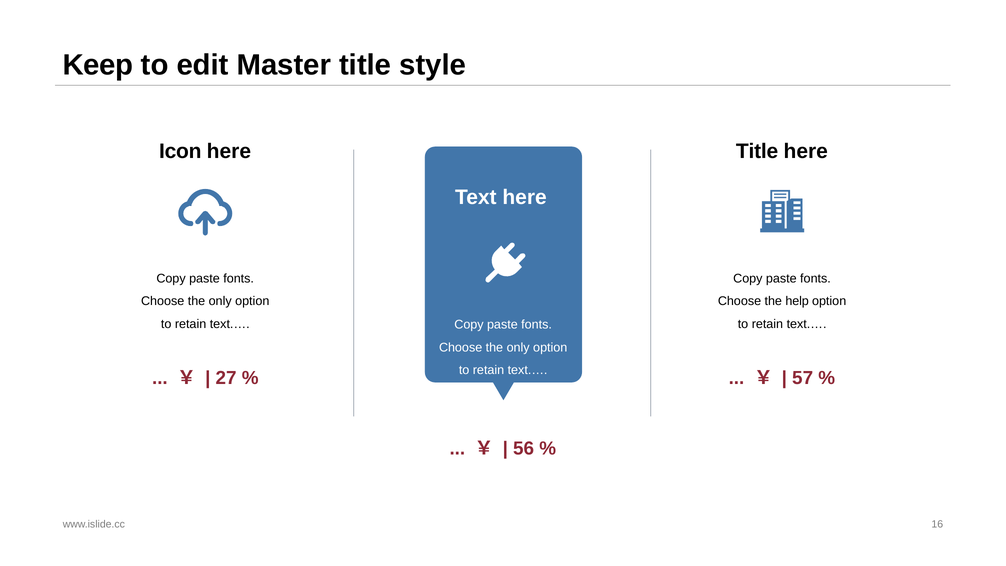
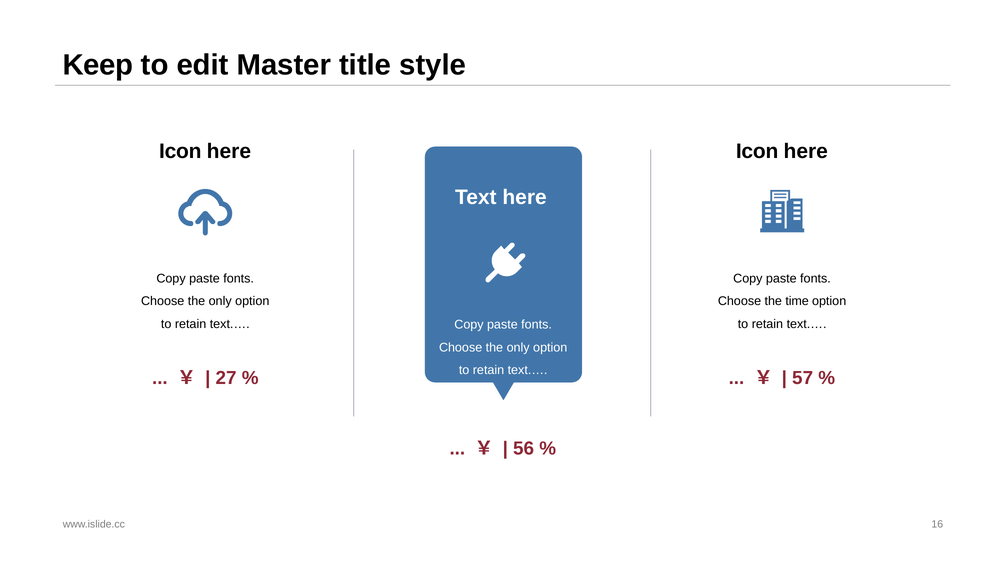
Title at (757, 151): Title -> Icon
help: help -> time
